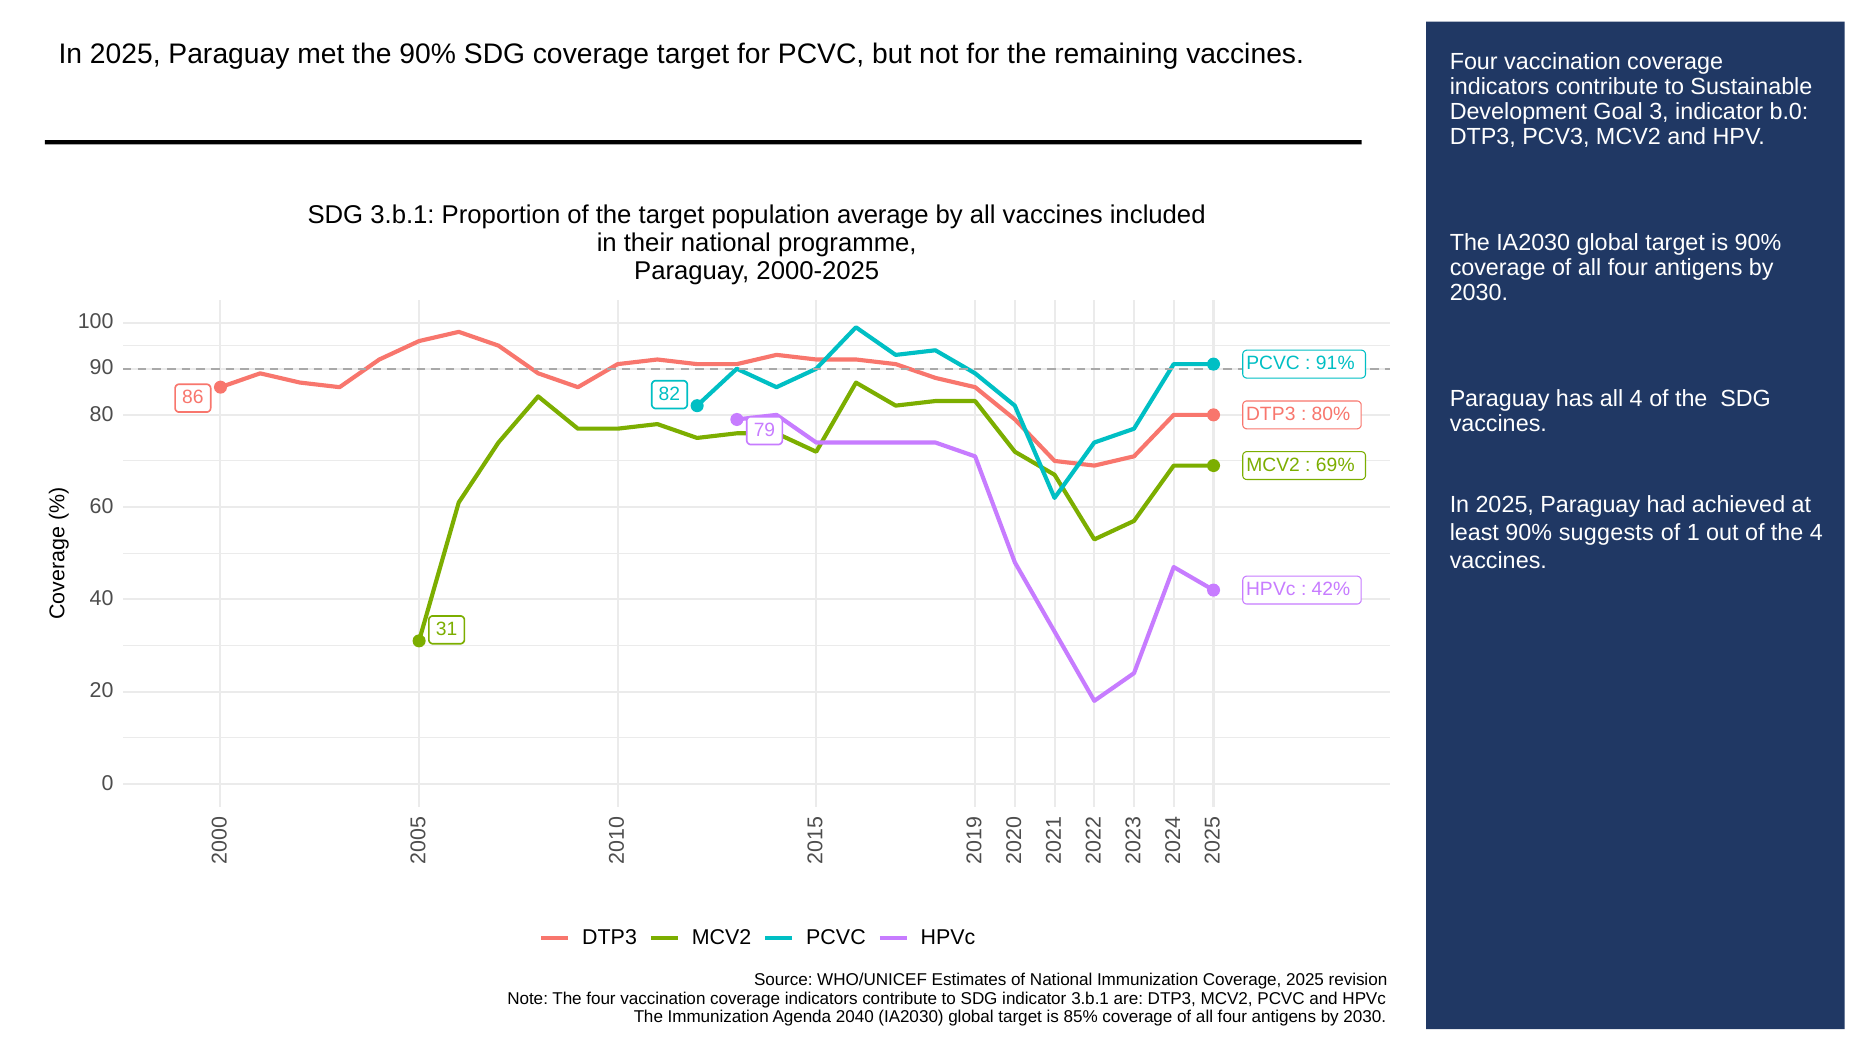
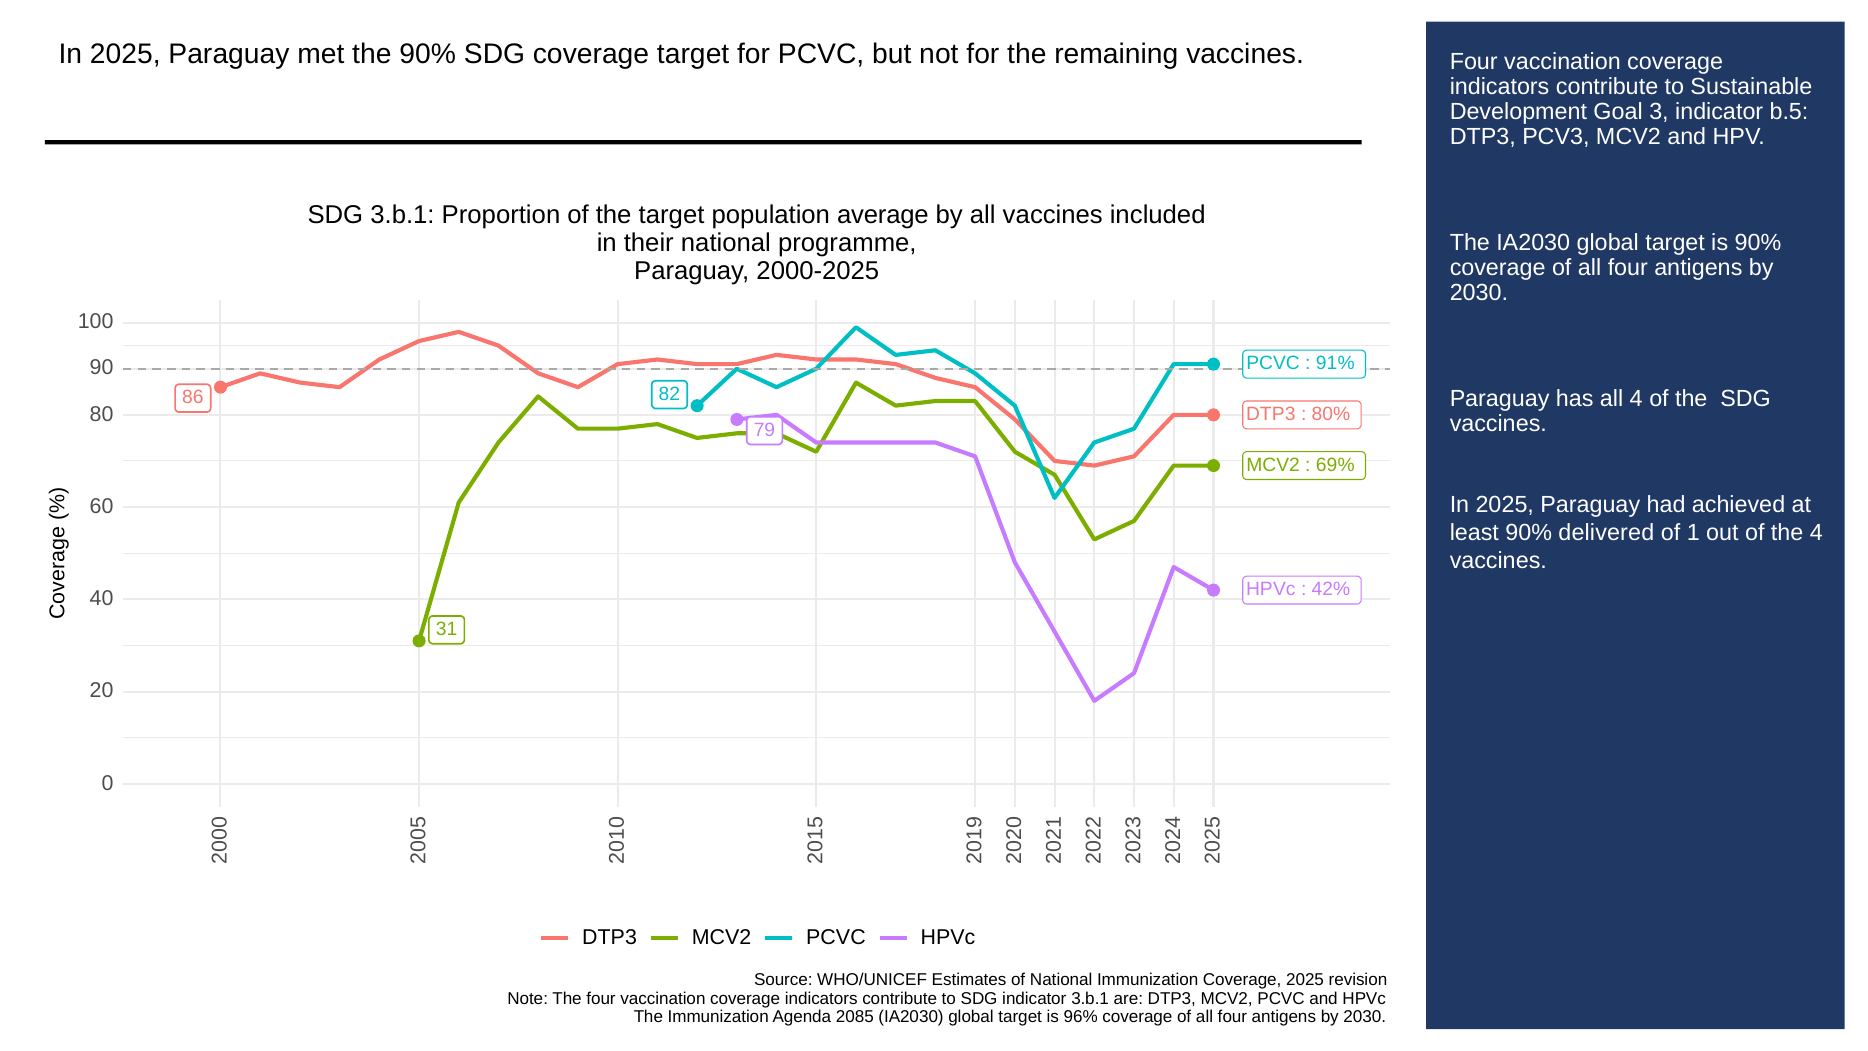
b.0: b.0 -> b.5
suggests: suggests -> delivered
2040: 2040 -> 2085
85%: 85% -> 96%
